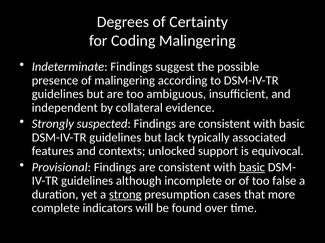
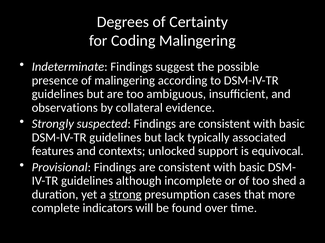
independent: independent -> observations
basic at (252, 168) underline: present -> none
false: false -> shed
